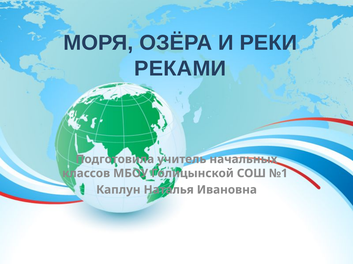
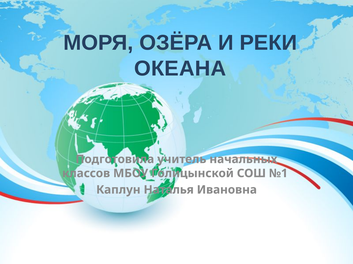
РЕКАМИ: РЕКАМИ -> ОКЕАНА
